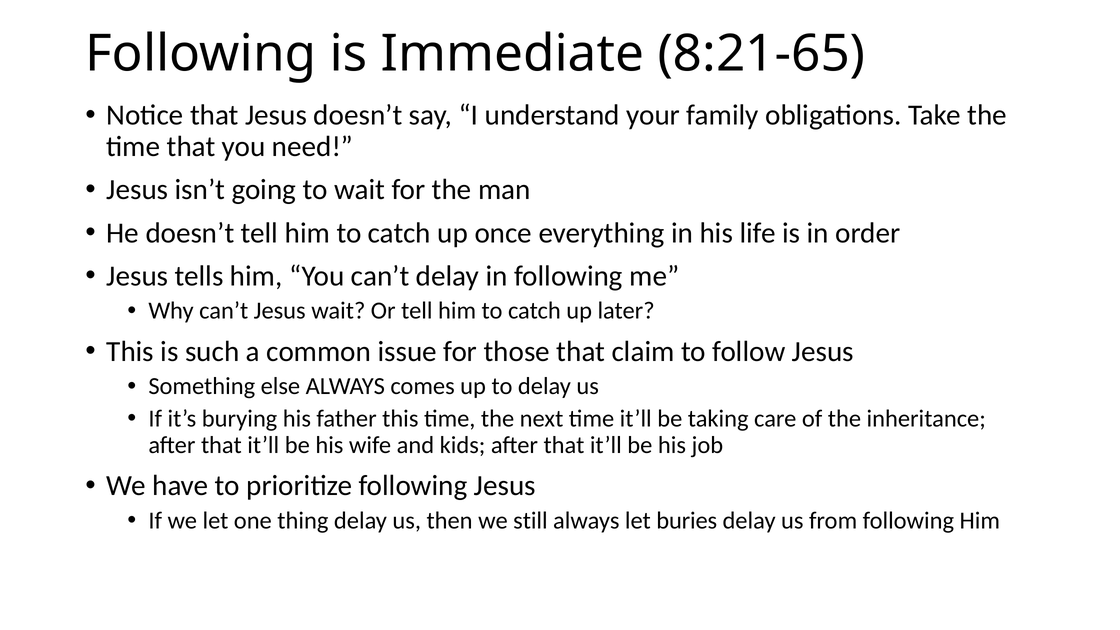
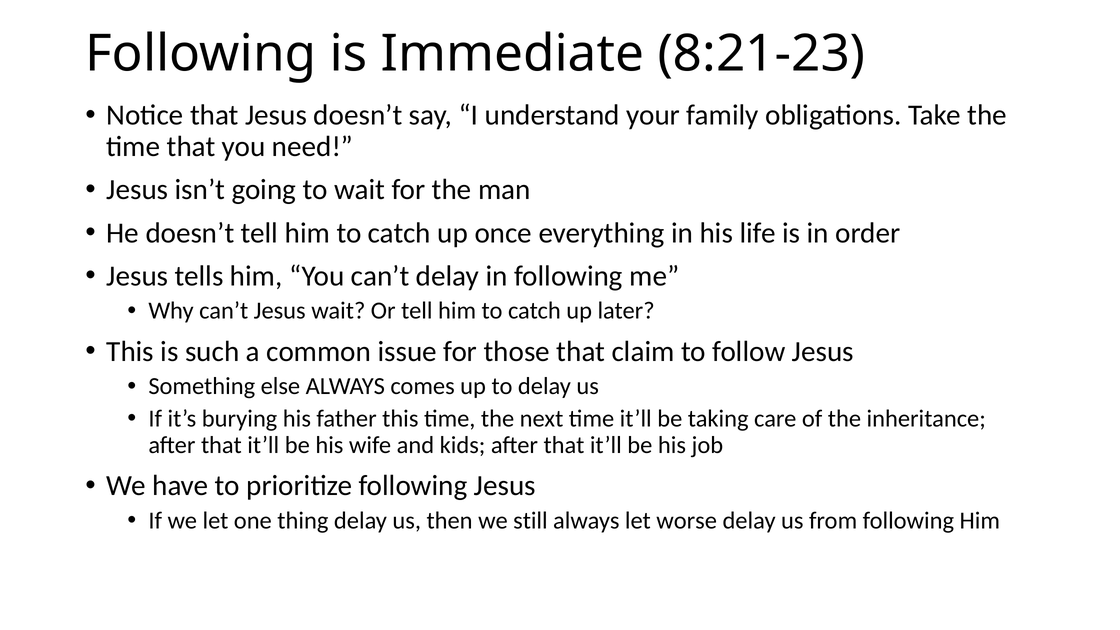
8:21-65: 8:21-65 -> 8:21-23
buries: buries -> worse
